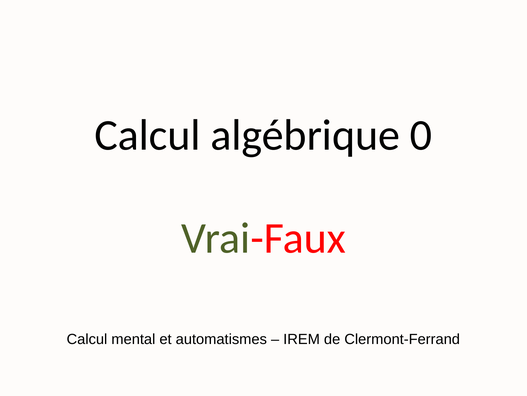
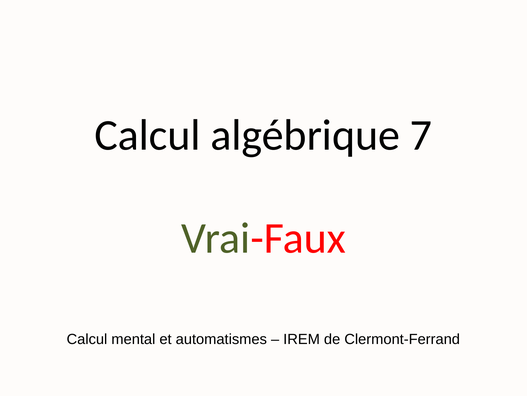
0: 0 -> 7
